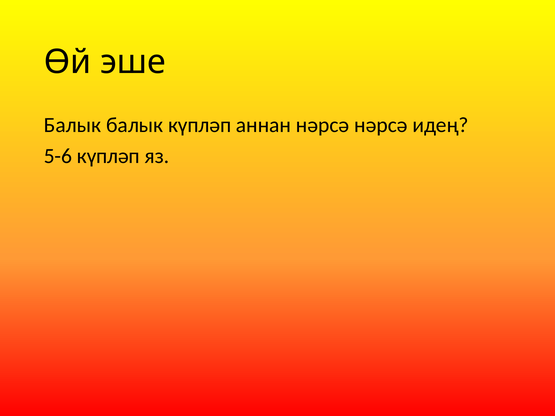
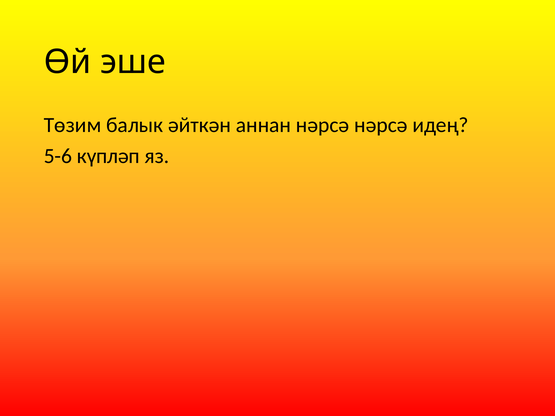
Балык at (72, 125): Балык -> Төзим
балык күпләп: күпләп -> әйткән
